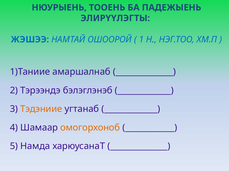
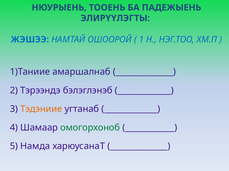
омогорхоноб colour: orange -> green
